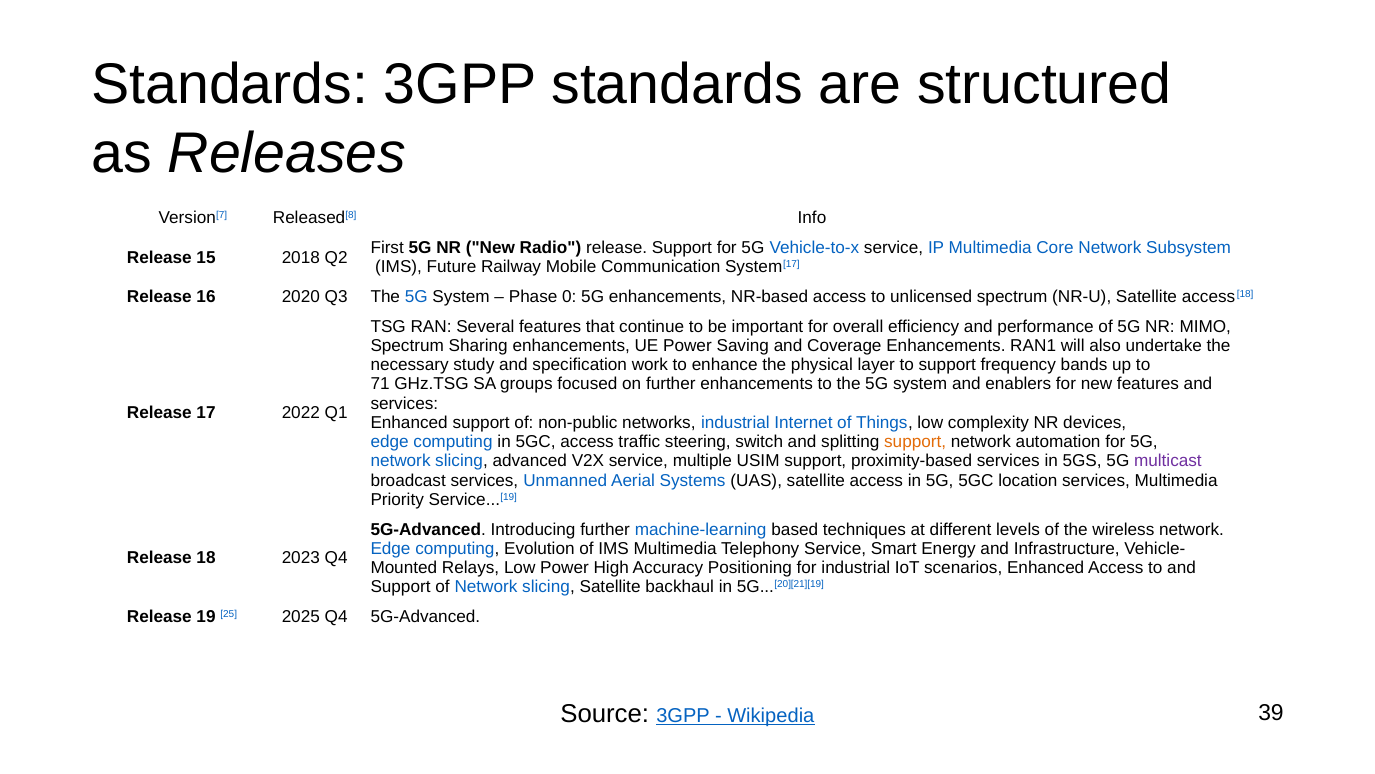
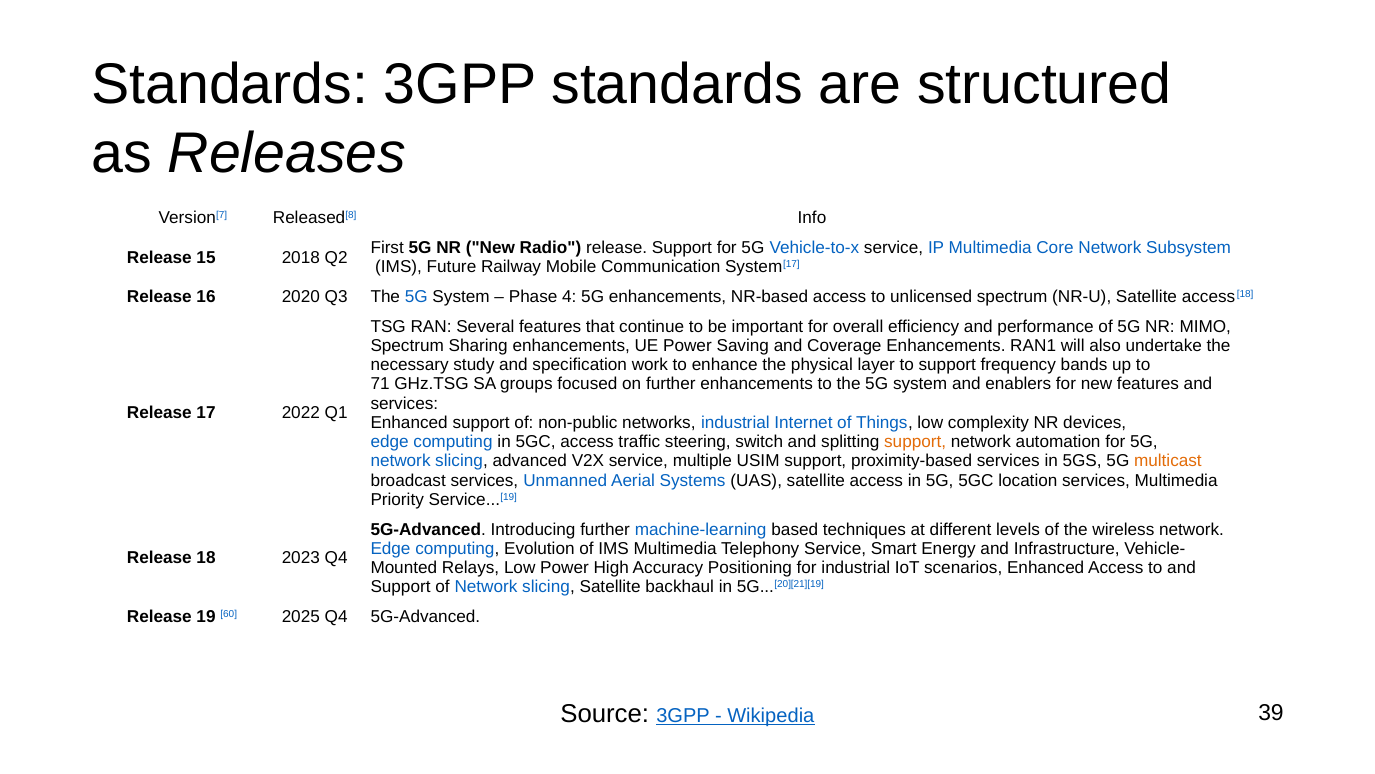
0: 0 -> 4
multicast colour: purple -> orange
25: 25 -> 60
